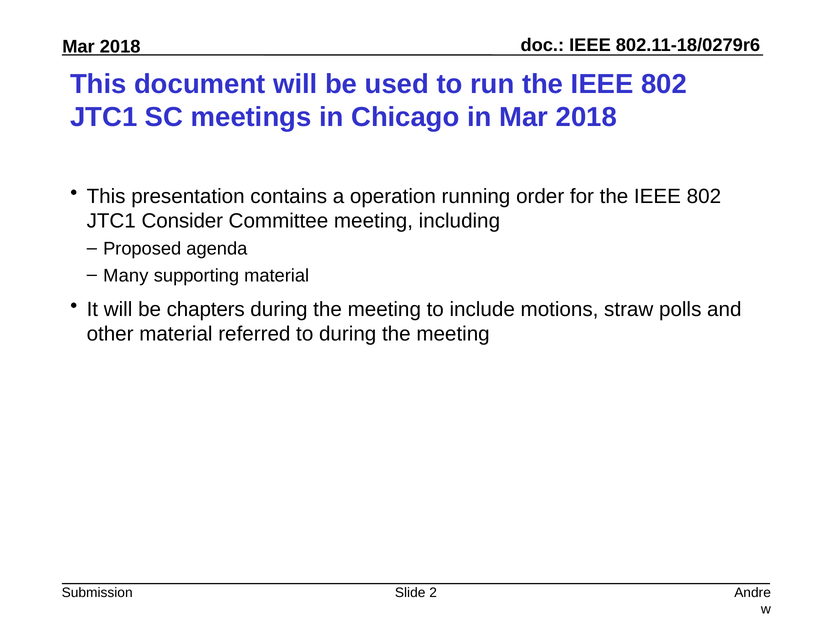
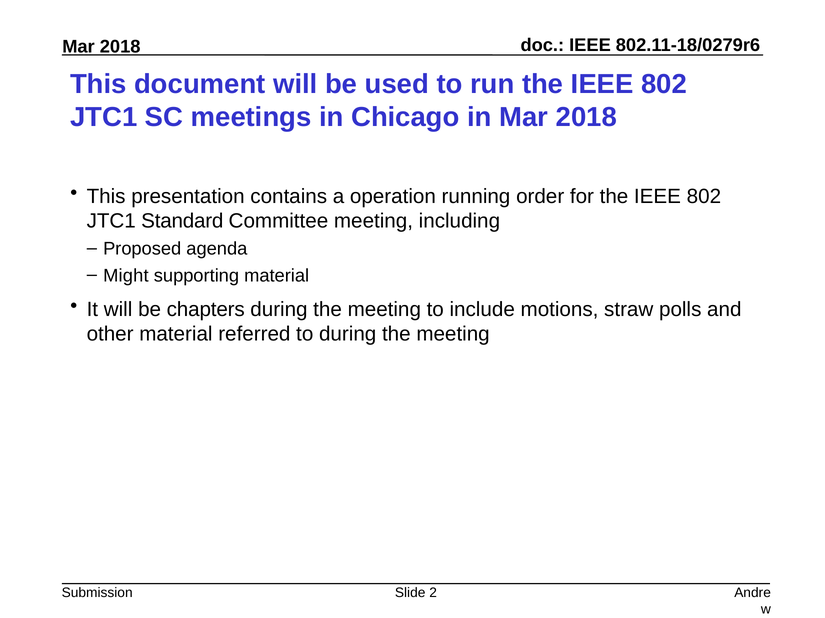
Consider: Consider -> Standard
Many: Many -> Might
